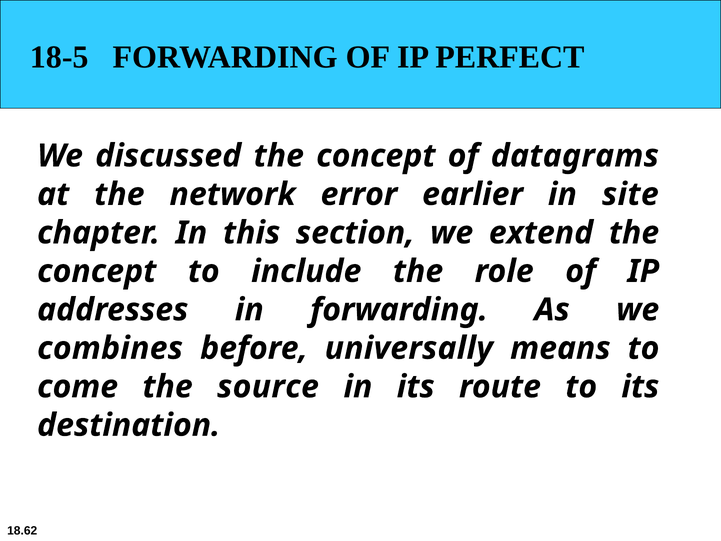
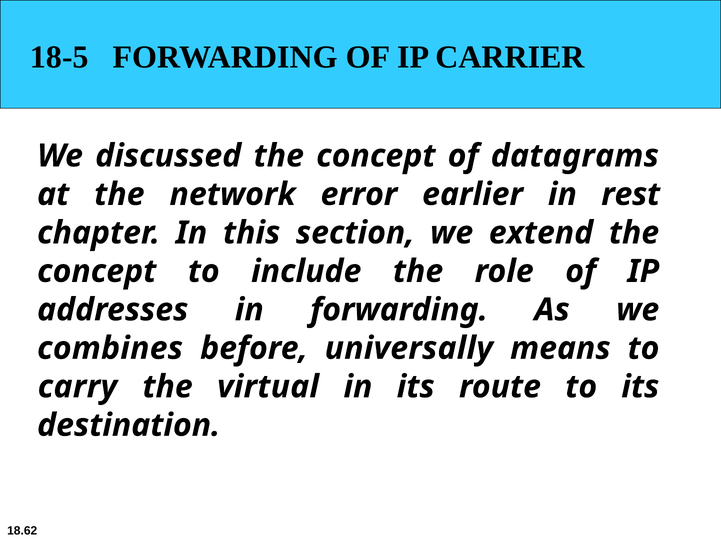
PERFECT: PERFECT -> CARRIER
site: site -> rest
come: come -> carry
source: source -> virtual
